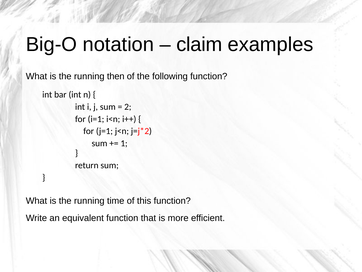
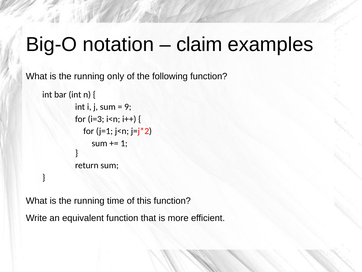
then: then -> only
2: 2 -> 9
i=1: i=1 -> i=3
